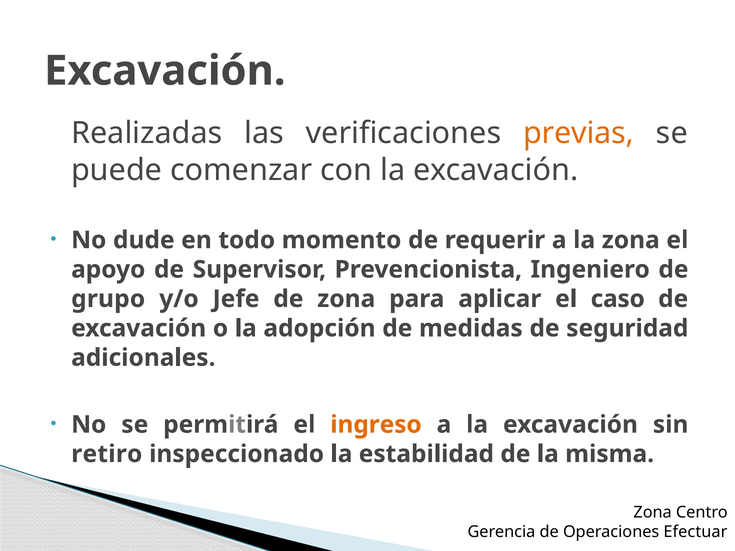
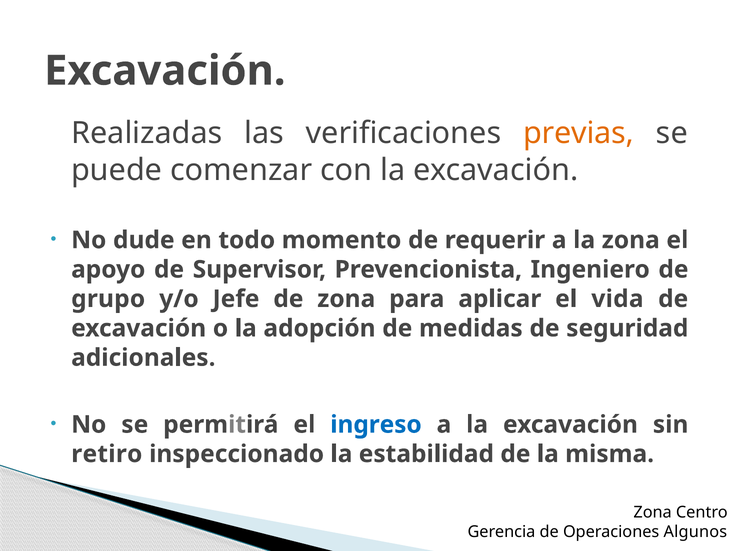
caso: caso -> vida
ingreso colour: orange -> blue
Efectuar: Efectuar -> Algunos
